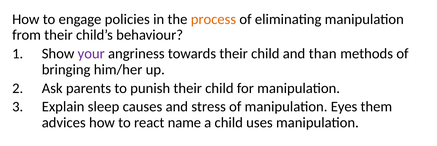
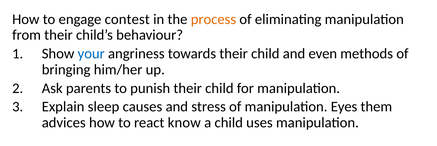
policies: policies -> contest
your colour: purple -> blue
than: than -> even
name: name -> know
